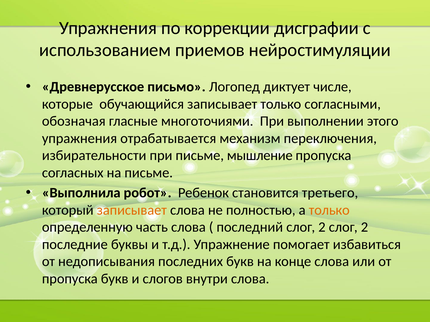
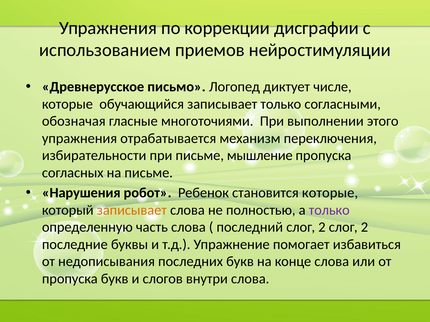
Выполнила: Выполнила -> Нарушения
становится третьего: третьего -> которые
только at (329, 210) colour: orange -> purple
